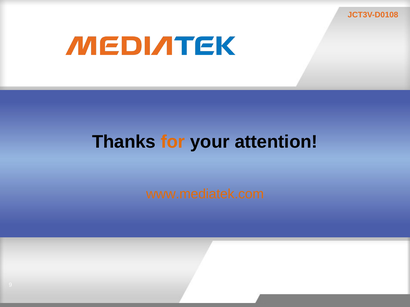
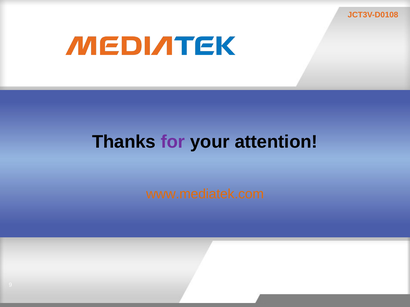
for colour: orange -> purple
